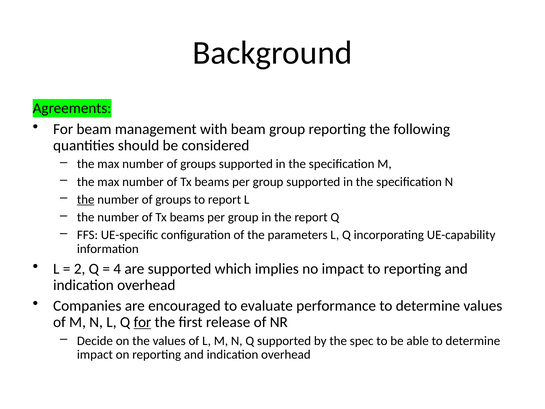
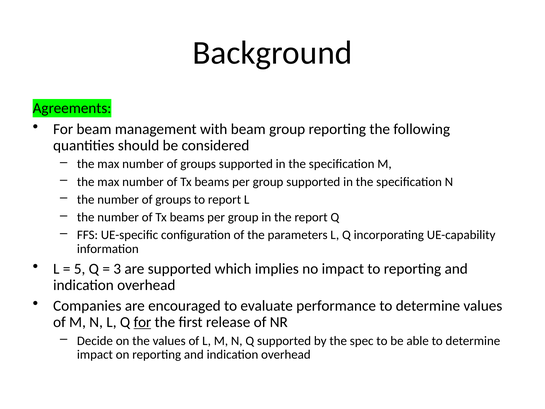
the at (86, 199) underline: present -> none
2: 2 -> 5
4: 4 -> 3
